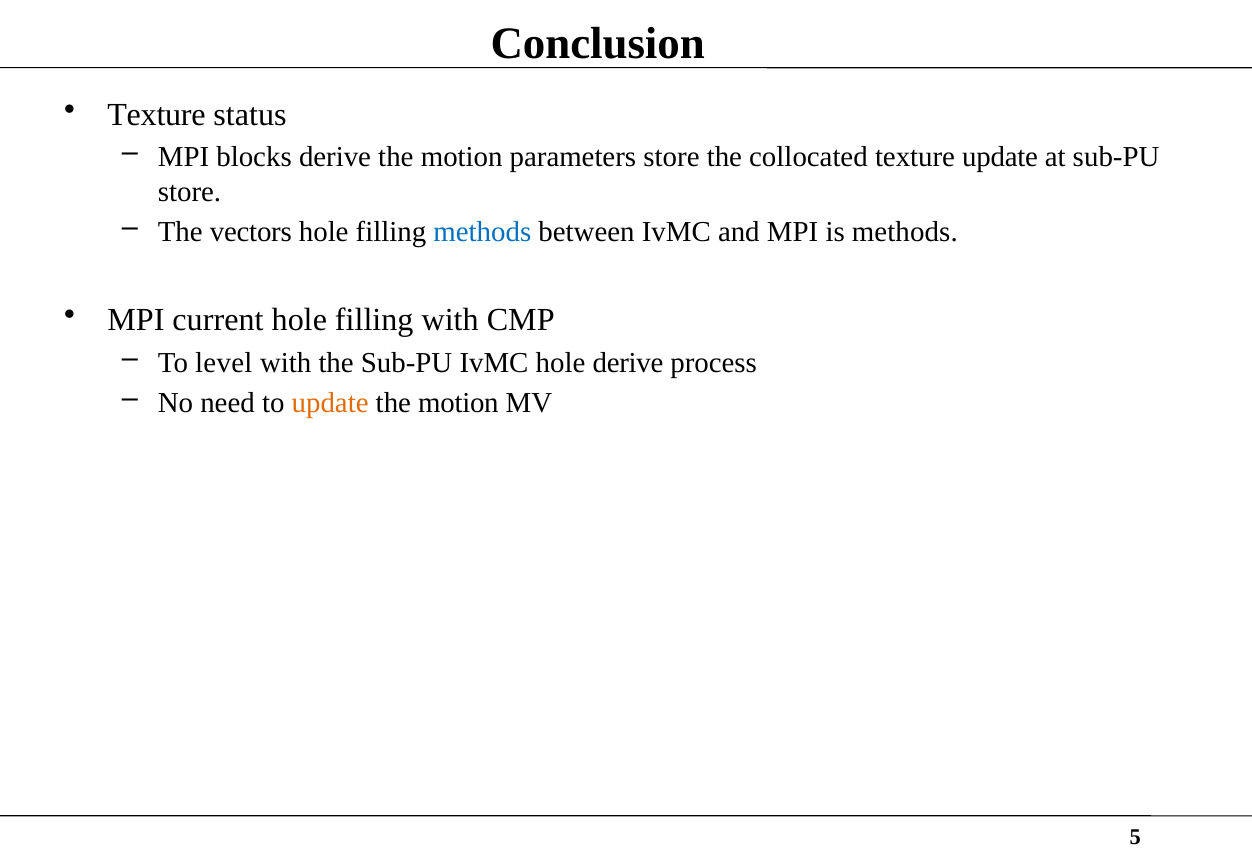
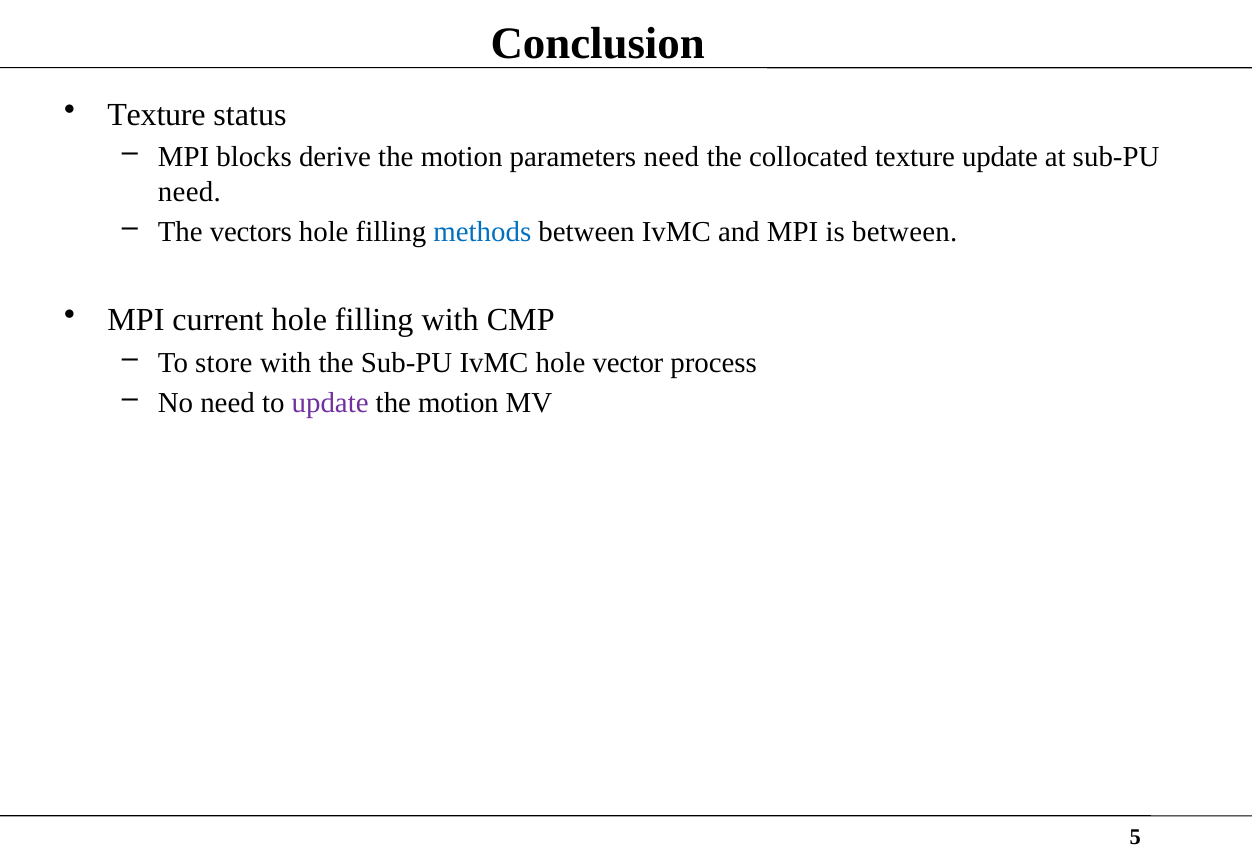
parameters store: store -> need
store at (190, 192): store -> need
is methods: methods -> between
level: level -> store
hole derive: derive -> vector
update at (330, 403) colour: orange -> purple
